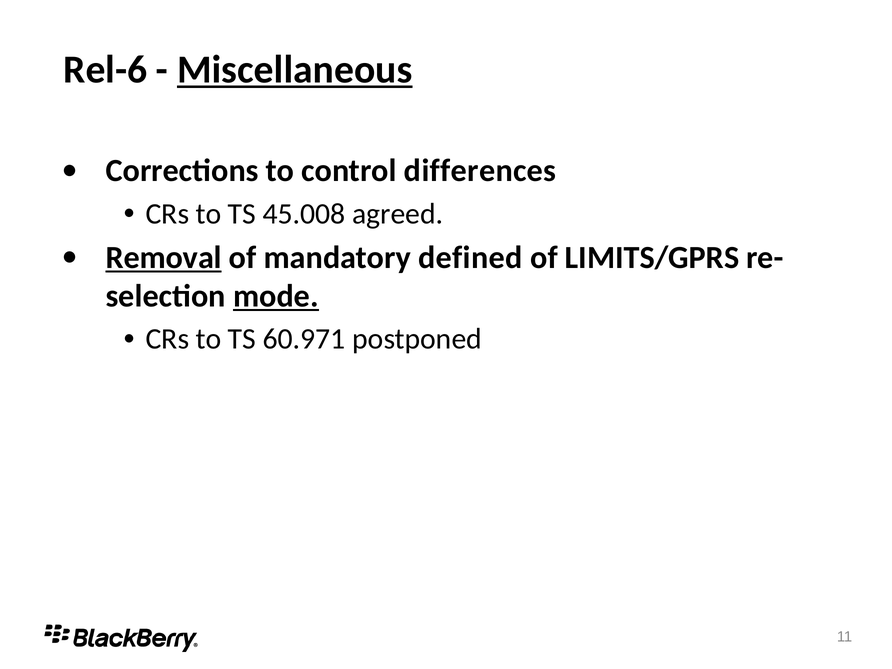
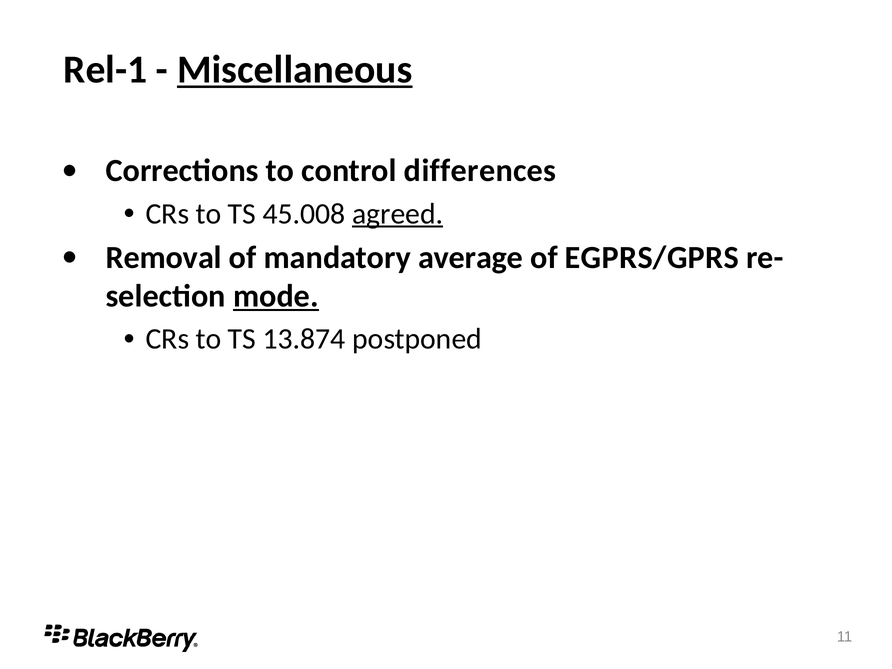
Rel-6: Rel-6 -> Rel-1
agreed underline: none -> present
Removal underline: present -> none
defined: defined -> average
LIMITS/GPRS: LIMITS/GPRS -> EGPRS/GPRS
60.971: 60.971 -> 13.874
